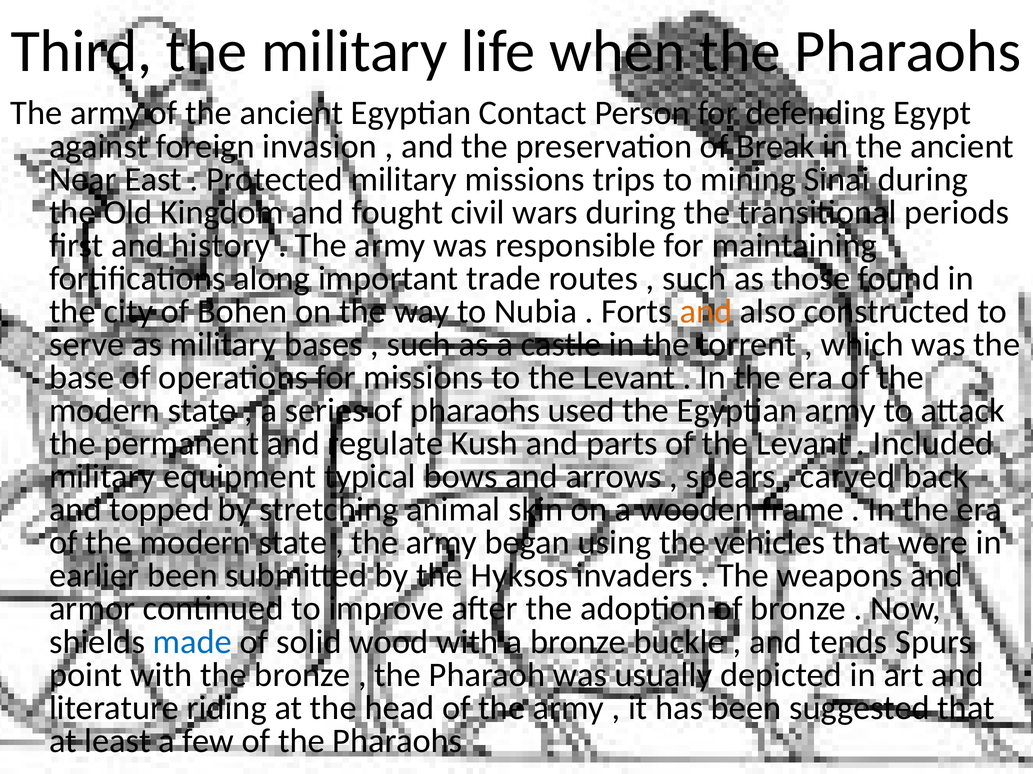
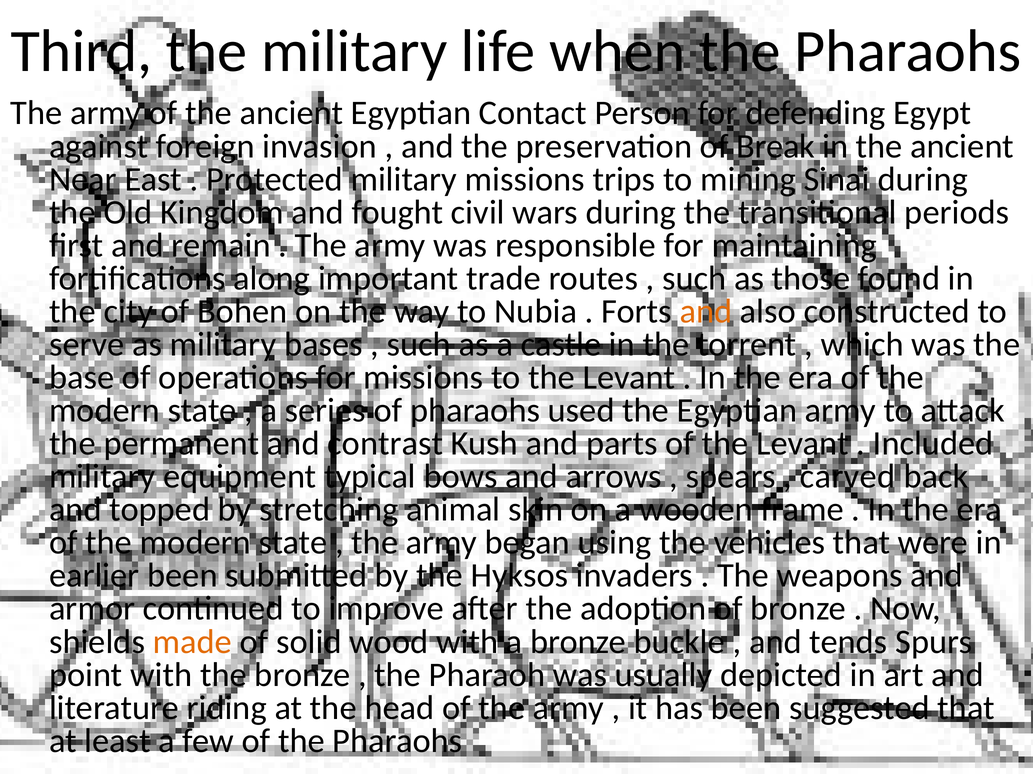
history: history -> remain
regulate: regulate -> contrast
made colour: blue -> orange
